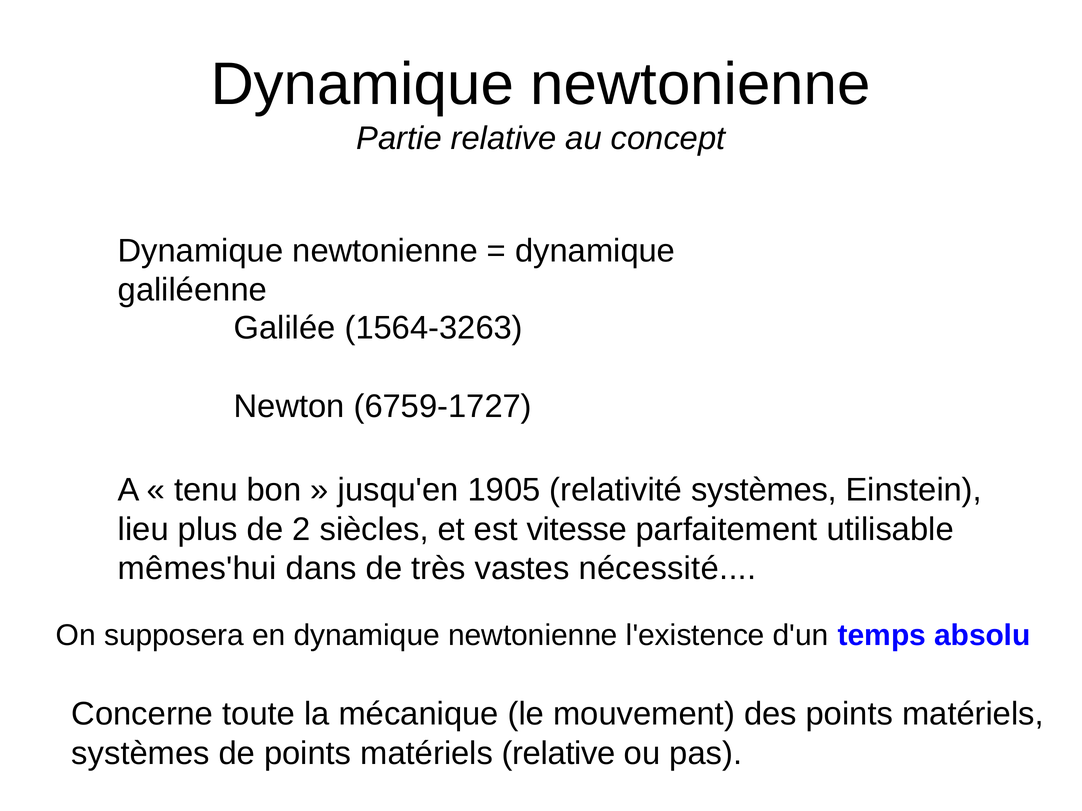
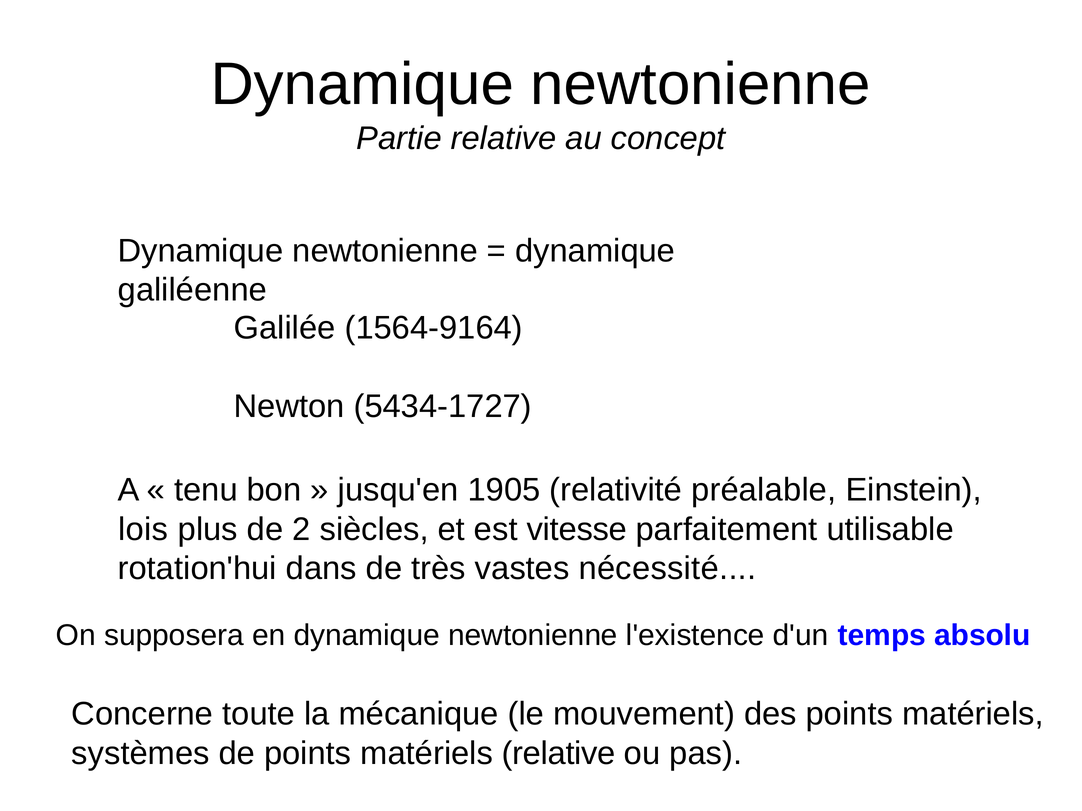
1564-3263: 1564-3263 -> 1564-9164
6759-1727: 6759-1727 -> 5434-1727
relativité systèmes: systèmes -> préalable
lieu: lieu -> lois
mêmes'hui: mêmes'hui -> rotation'hui
